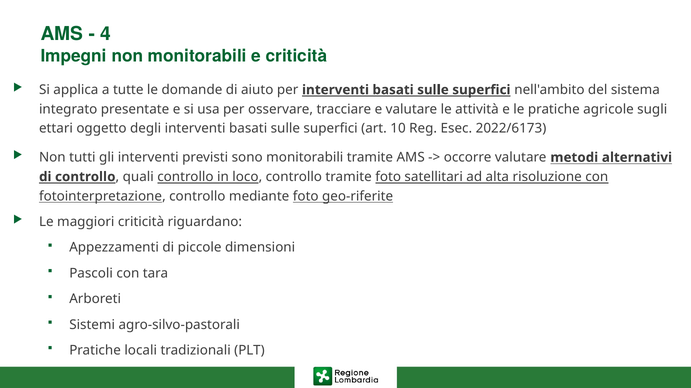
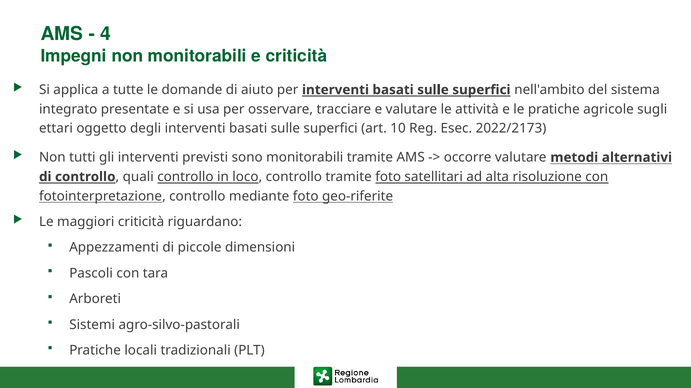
2022/6173: 2022/6173 -> 2022/2173
